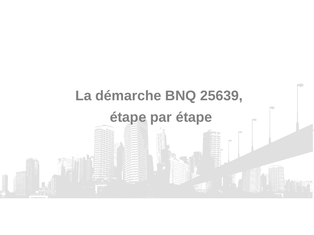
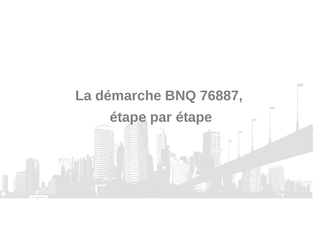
25639: 25639 -> 76887
